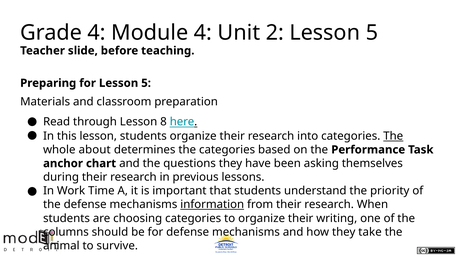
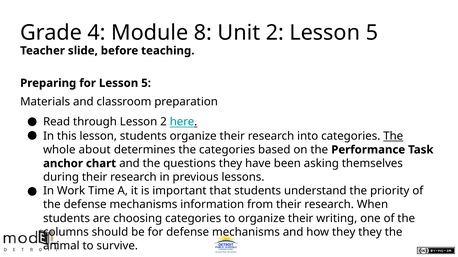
Module 4: 4 -> 8
Lesson 8: 8 -> 2
information underline: present -> none
they take: take -> they
